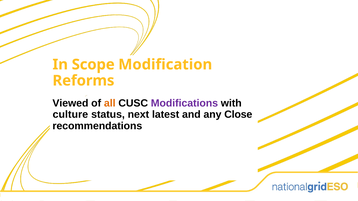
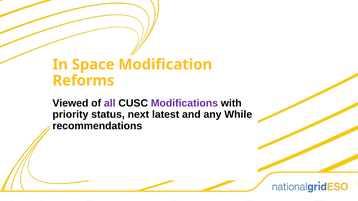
Scope: Scope -> Space
all colour: orange -> purple
culture: culture -> priority
Close: Close -> While
